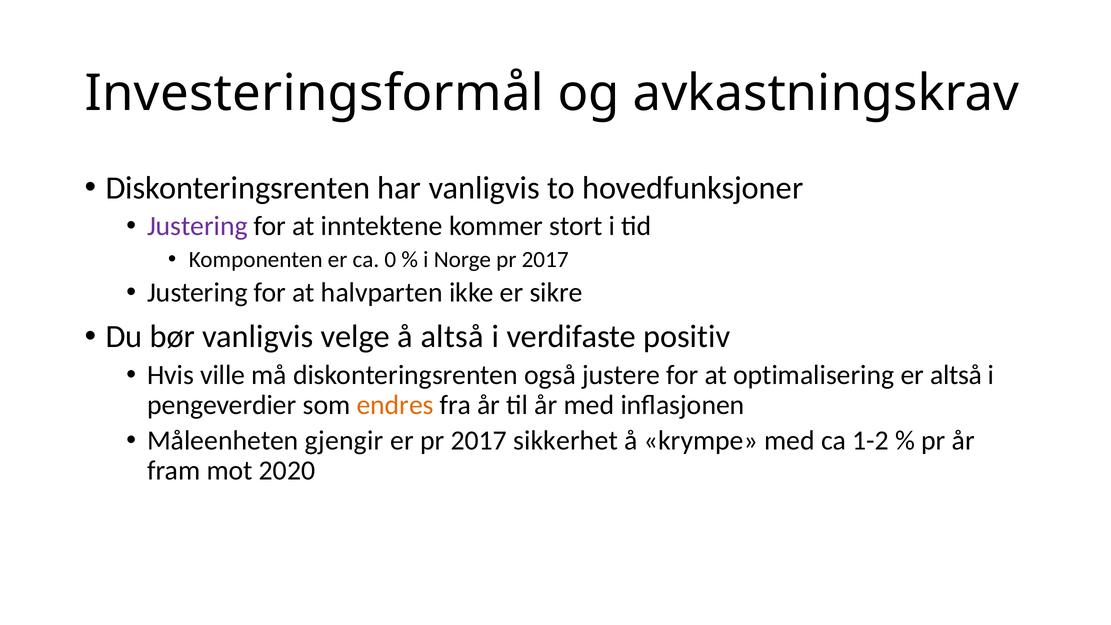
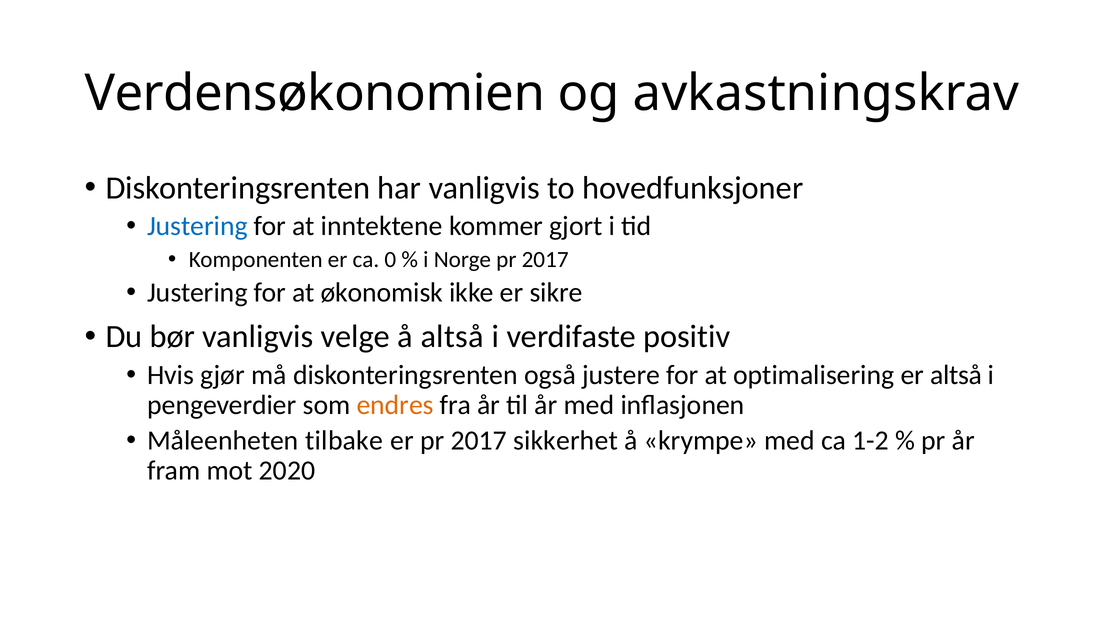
Investeringsformål: Investeringsformål -> Verdensøkonomien
Justering at (197, 226) colour: purple -> blue
stort: stort -> gjort
halvparten: halvparten -> økonomisk
ville: ville -> gjør
gjengir: gjengir -> tilbake
